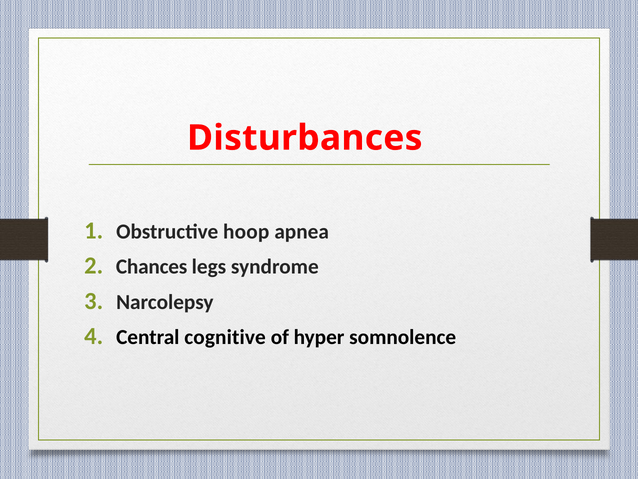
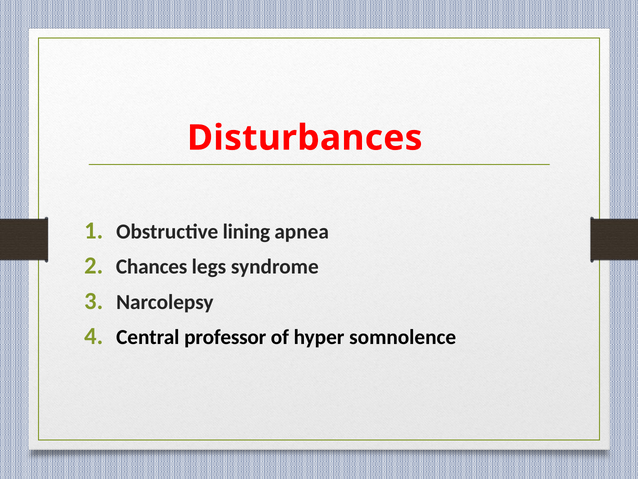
hoop: hoop -> lining
cognitive: cognitive -> professor
